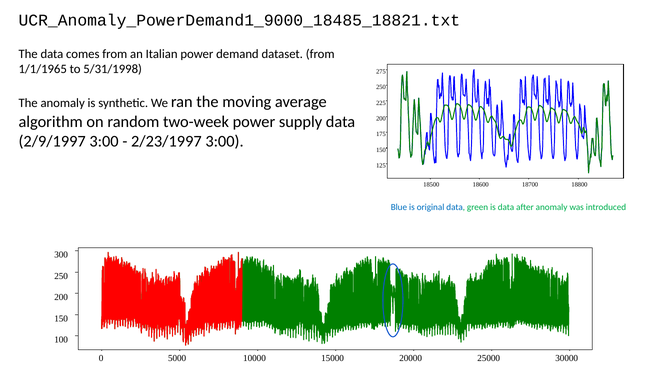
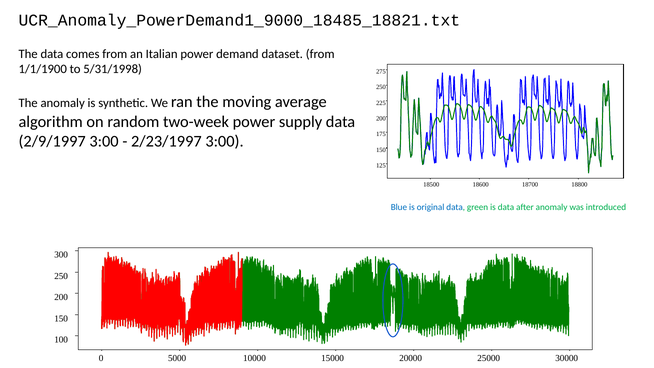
1/1/1965: 1/1/1965 -> 1/1/1900
